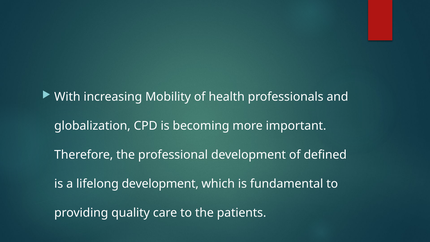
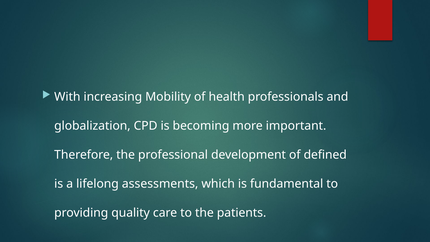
lifelong development: development -> assessments
